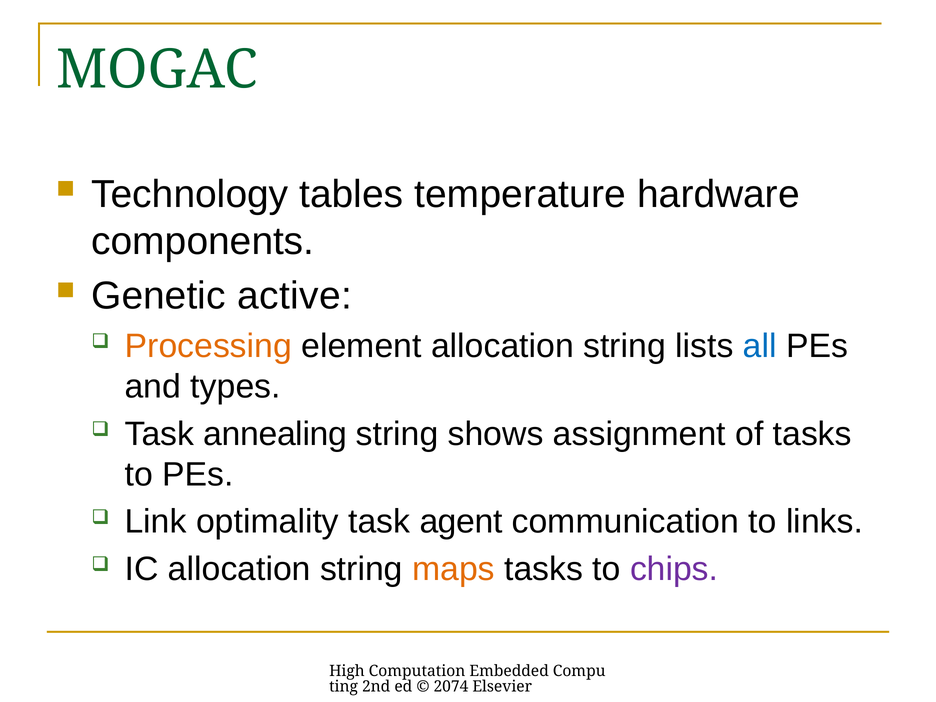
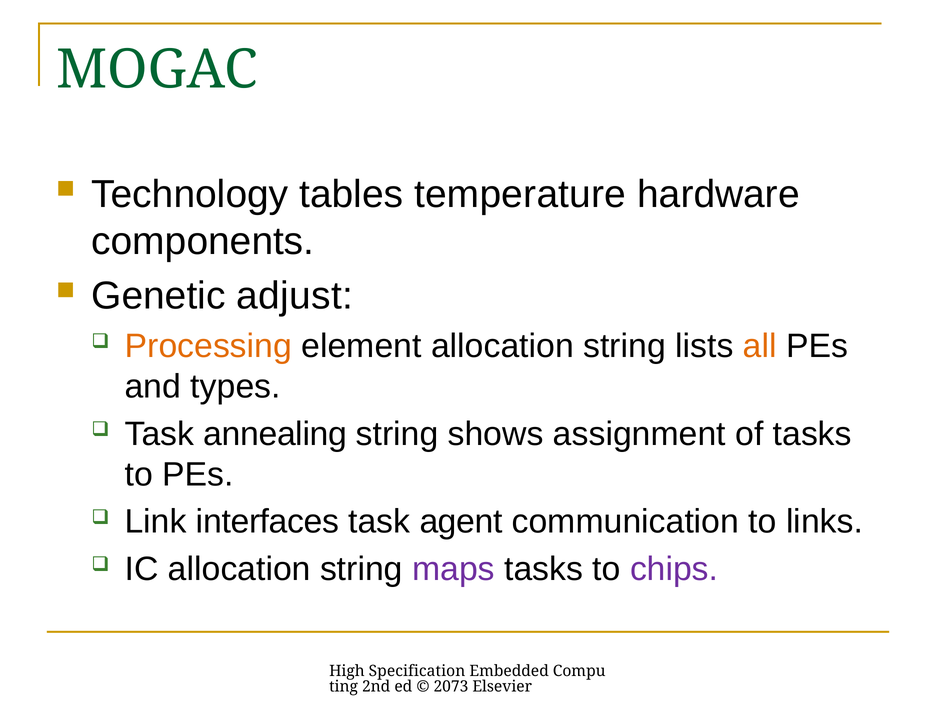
active: active -> adjust
all colour: blue -> orange
optimality: optimality -> interfaces
maps colour: orange -> purple
Computation: Computation -> Specification
2074: 2074 -> 2073
